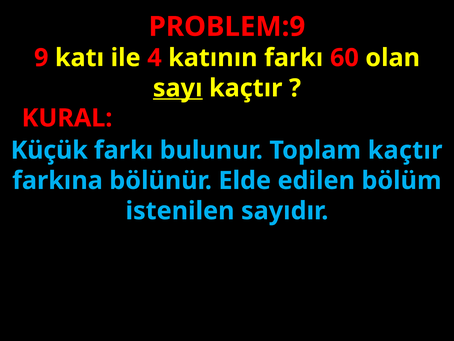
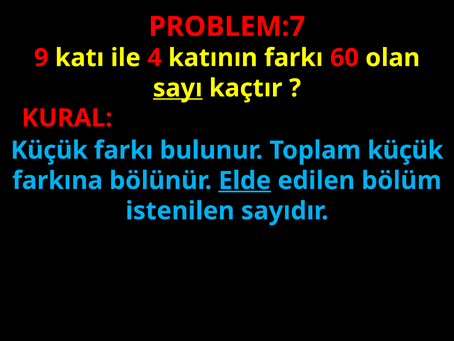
PROBLEM:9: PROBLEM:9 -> PROBLEM:7
Toplam kaçtır: kaçtır -> küçük
Elde underline: none -> present
